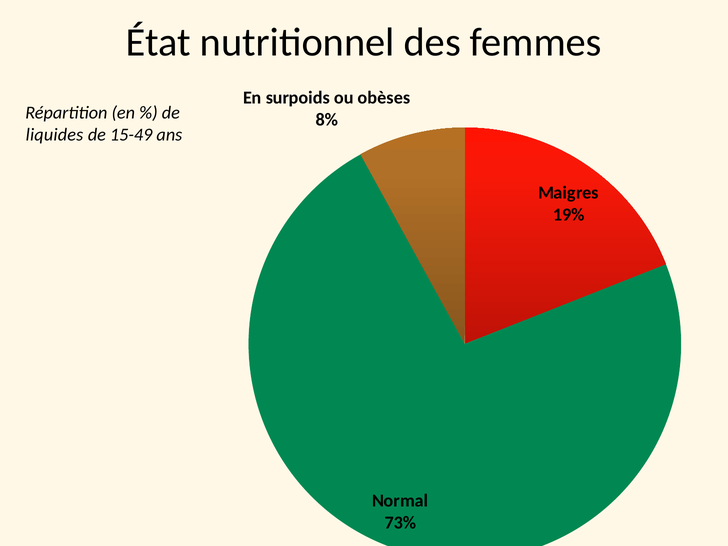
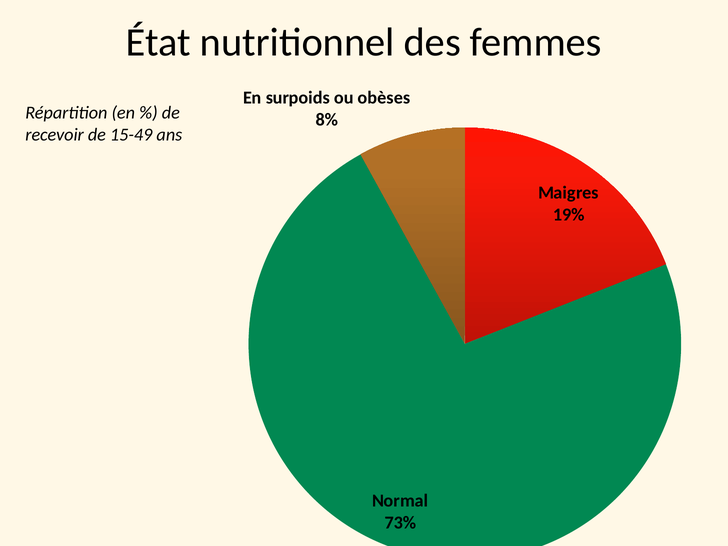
liquides: liquides -> recevoir
